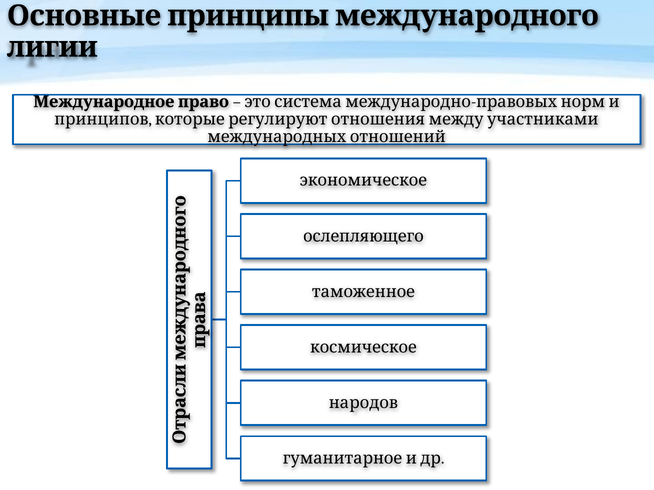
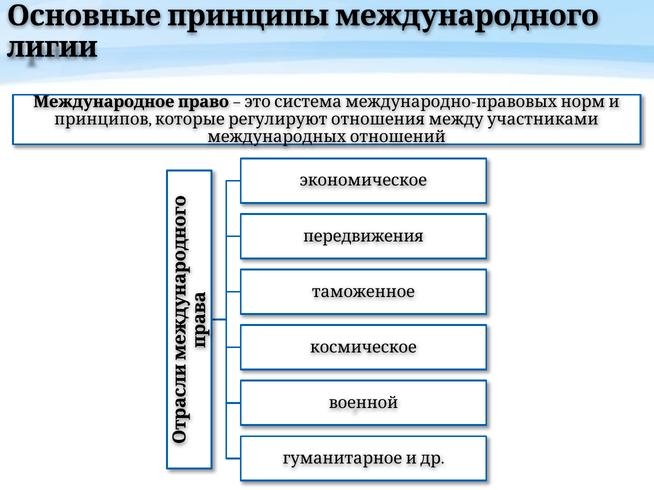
ослепляющего: ослепляющего -> передвижения
народов: народов -> военной
